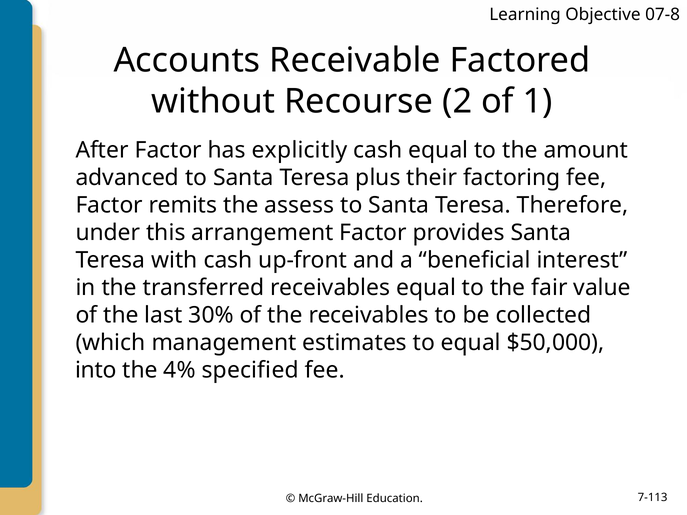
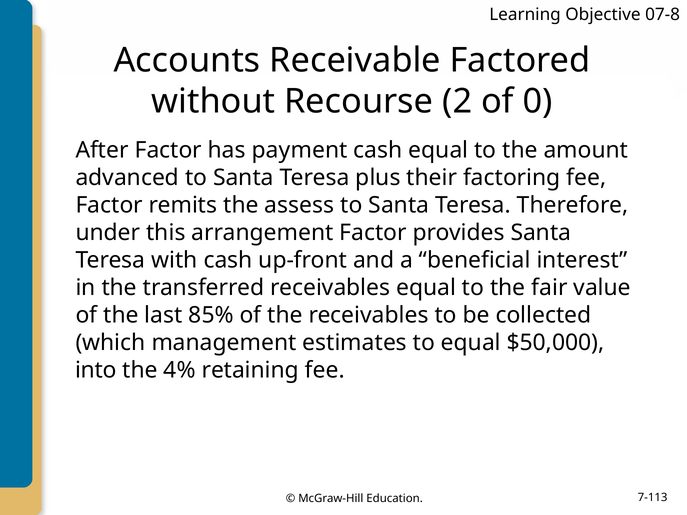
1: 1 -> 0
explicitly: explicitly -> payment
30%: 30% -> 85%
specified: specified -> retaining
